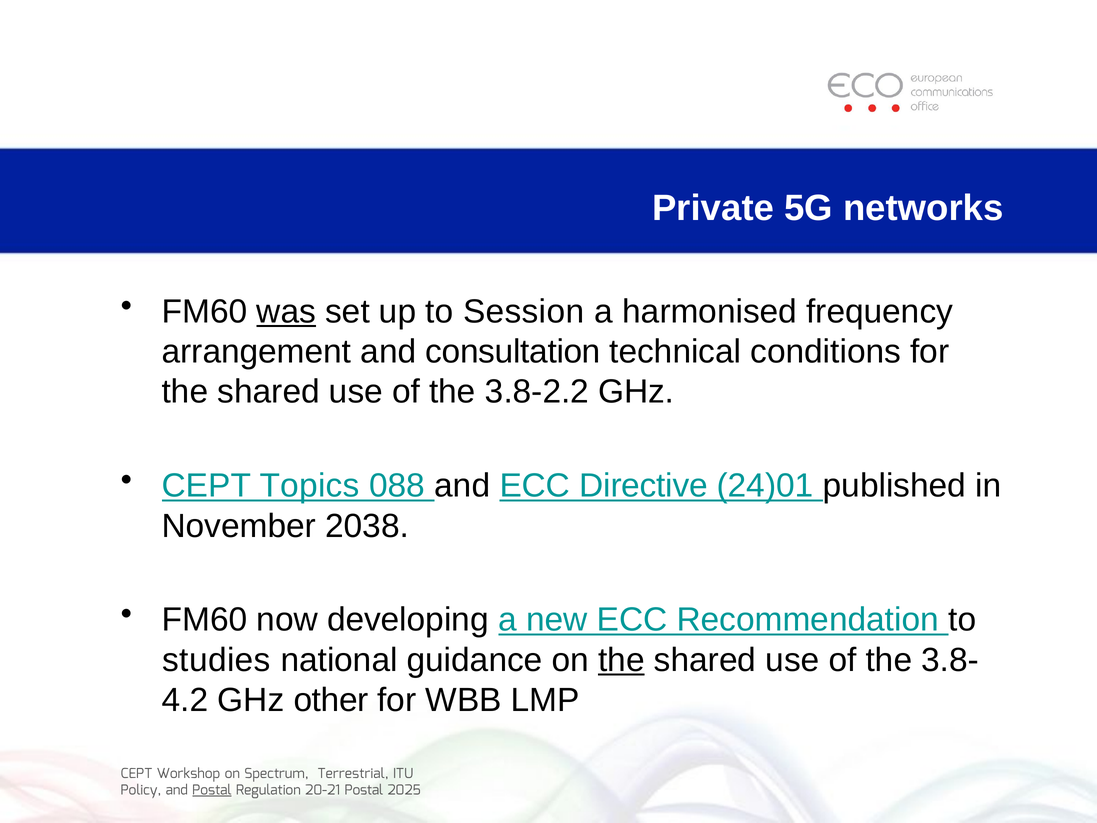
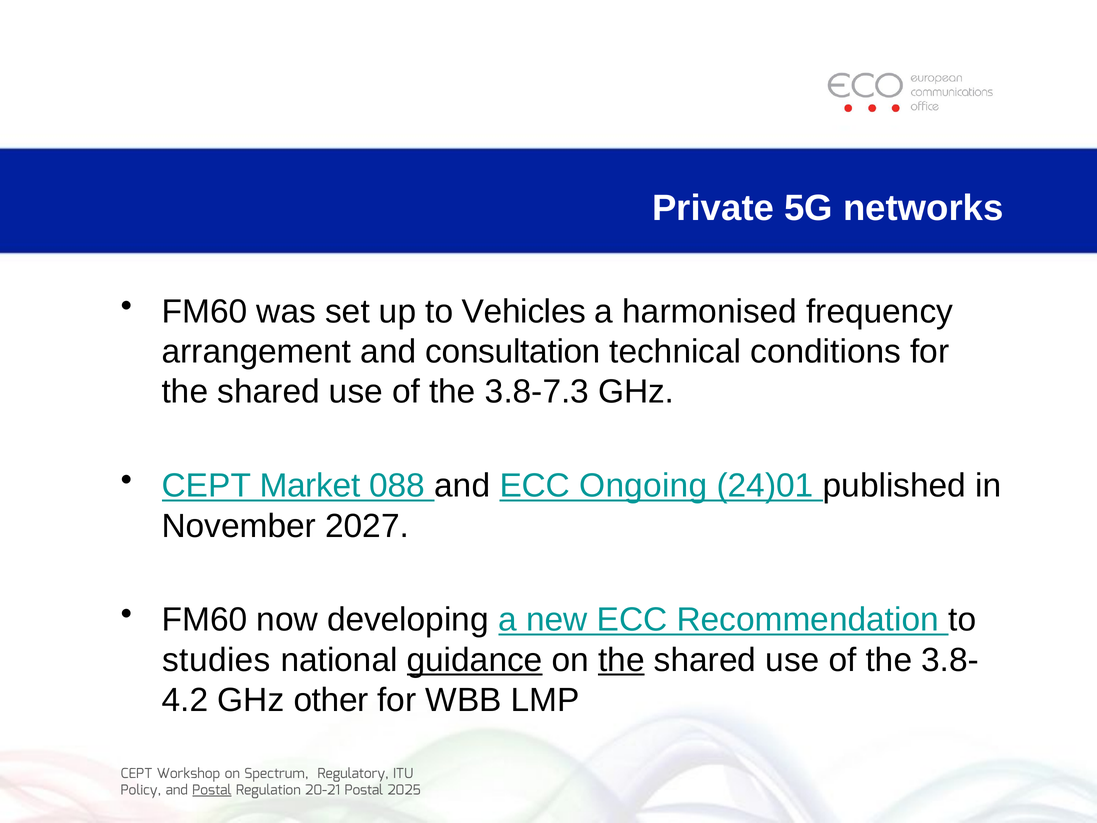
was underline: present -> none
Session: Session -> Vehicles
3.8-2.2: 3.8-2.2 -> 3.8-7.3
Topics: Topics -> Market
Directive: Directive -> Ongoing
2038: 2038 -> 2027
guidance underline: none -> present
Terrestrial: Terrestrial -> Regulatory
